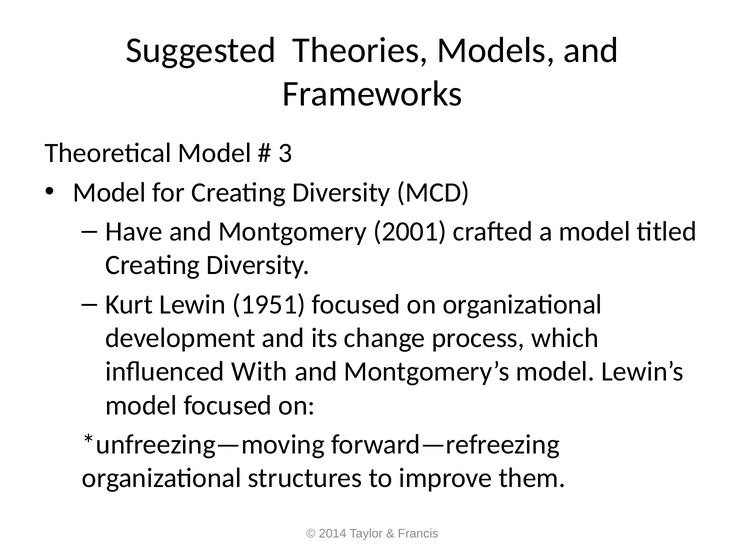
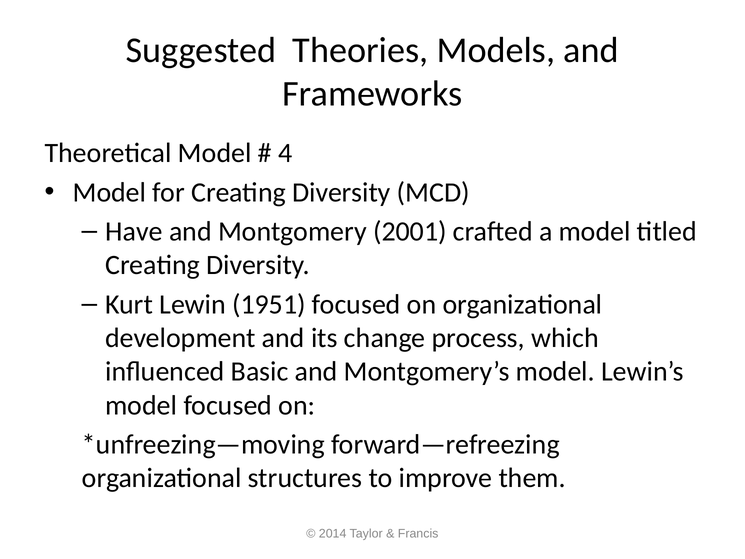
3: 3 -> 4
With: With -> Basic
